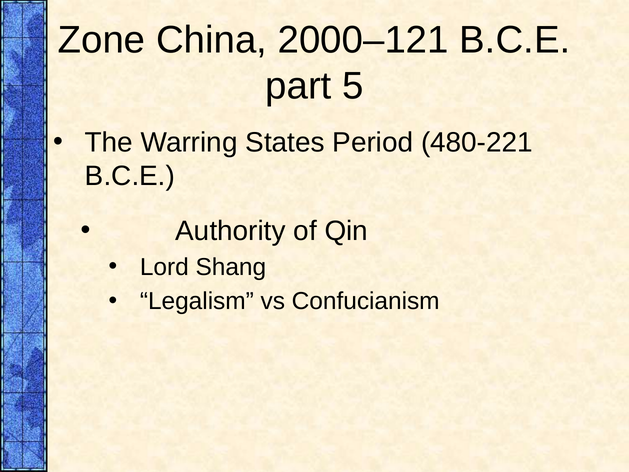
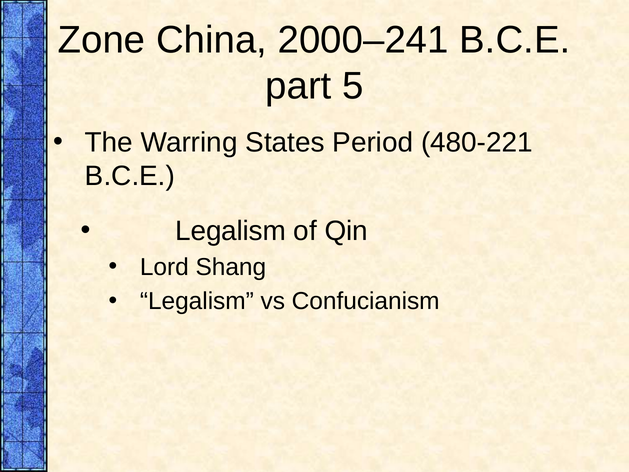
2000–121: 2000–121 -> 2000–241
Authority at (230, 231): Authority -> Legalism
